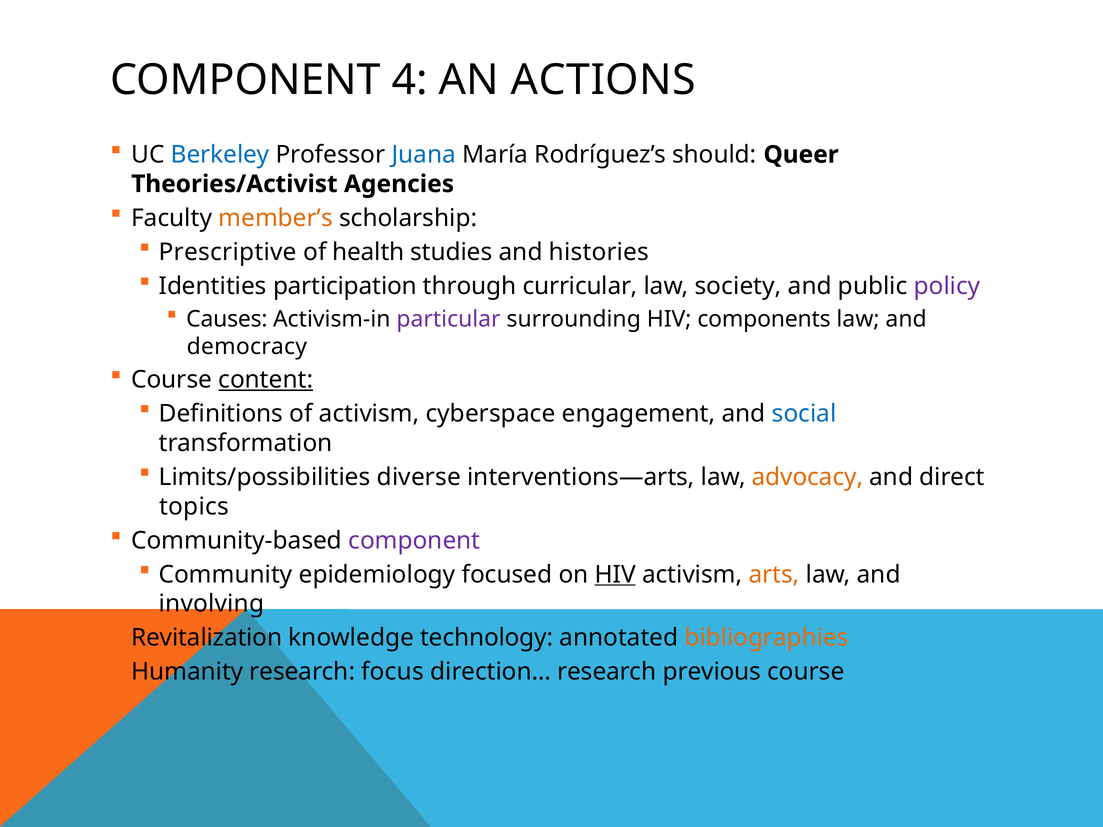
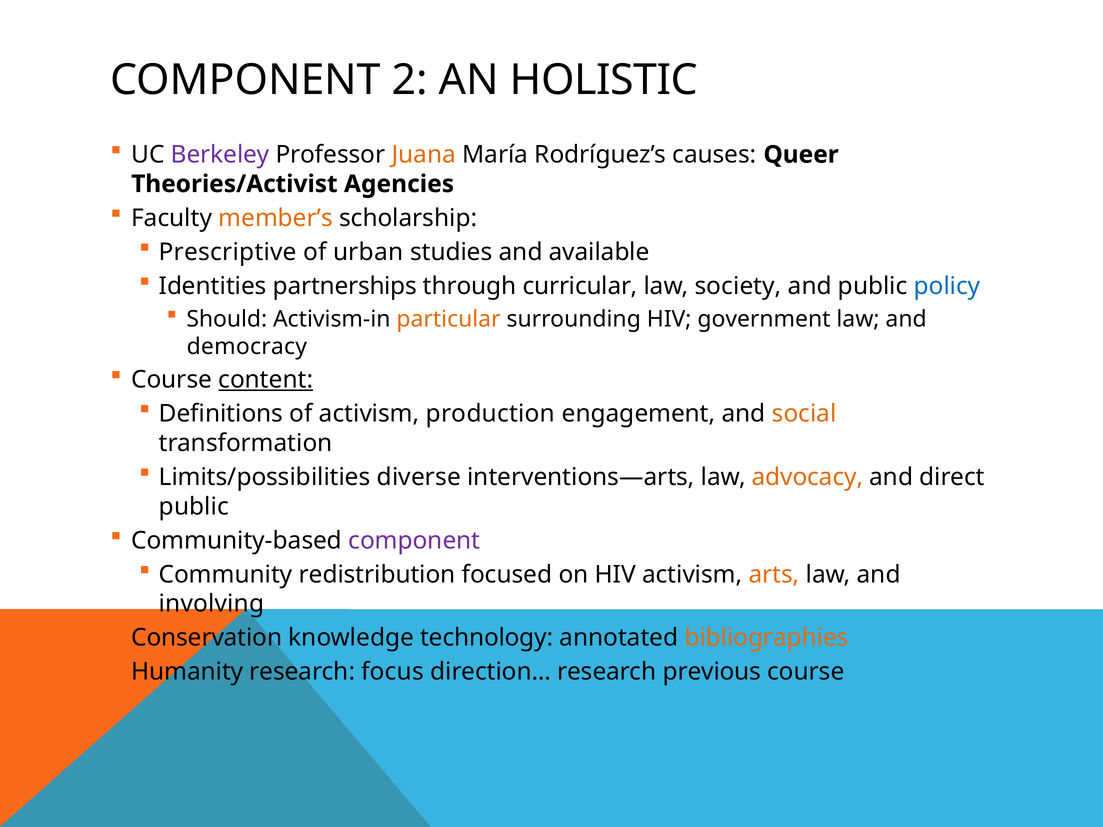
4: 4 -> 2
ACTIONS: ACTIONS -> HOLISTIC
Berkeley colour: blue -> purple
Juana colour: blue -> orange
should: should -> causes
health: health -> urban
histories: histories -> available
participation: participation -> partnerships
policy colour: purple -> blue
Causes: Causes -> Should
particular colour: purple -> orange
components: components -> government
cyberspace: cyberspace -> production
social colour: blue -> orange
topics at (194, 507): topics -> public
epidemiology: epidemiology -> redistribution
HIV at (615, 575) underline: present -> none
Revitalization: Revitalization -> Conservation
